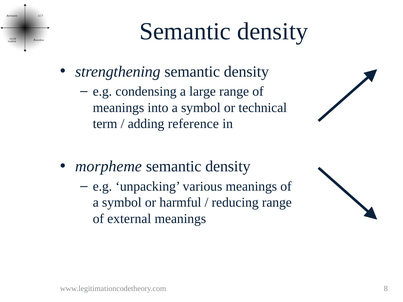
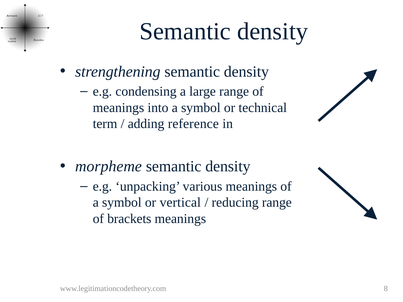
harmful: harmful -> vertical
external: external -> brackets
